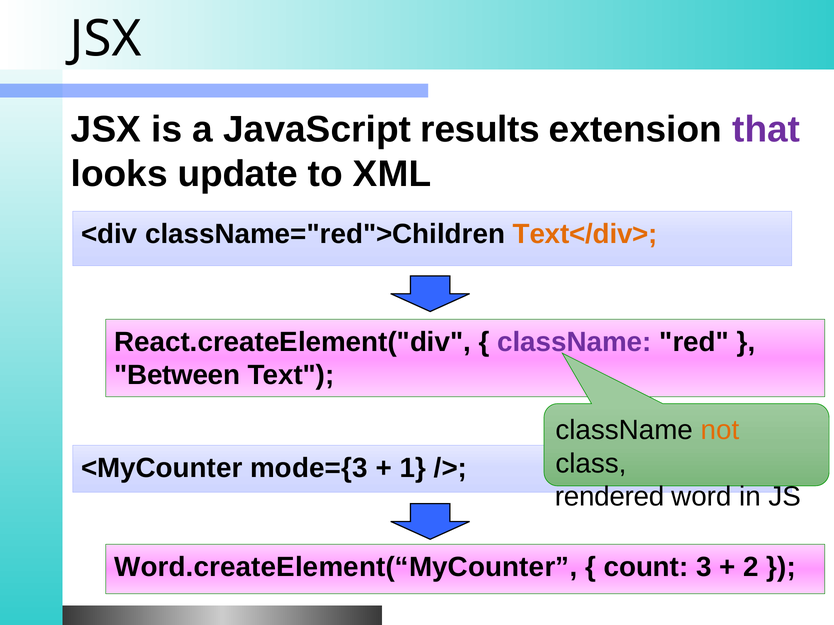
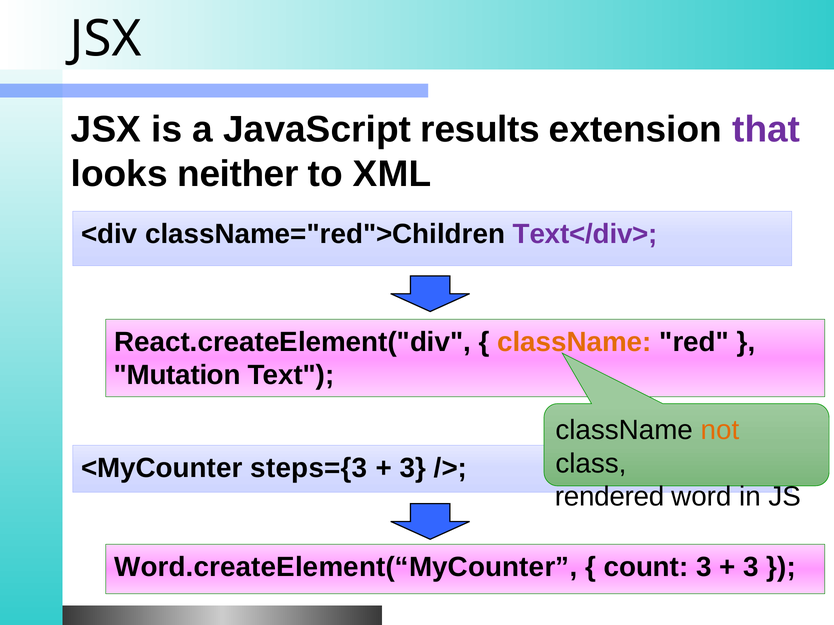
update: update -> neither
Text</div> colour: orange -> purple
className at (574, 342) colour: purple -> orange
Between: Between -> Mutation
mode={3: mode={3 -> steps={3
1 at (413, 468): 1 -> 3
2 at (751, 567): 2 -> 3
